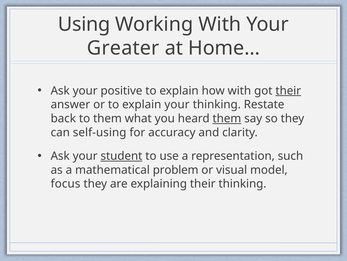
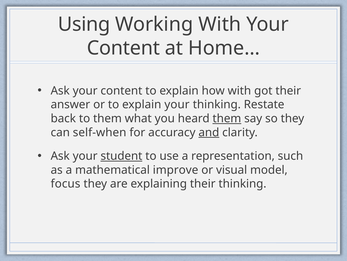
Greater at (123, 48): Greater -> Content
Ask your positive: positive -> content
their at (288, 90) underline: present -> none
self-using: self-using -> self-when
and underline: none -> present
problem: problem -> improve
